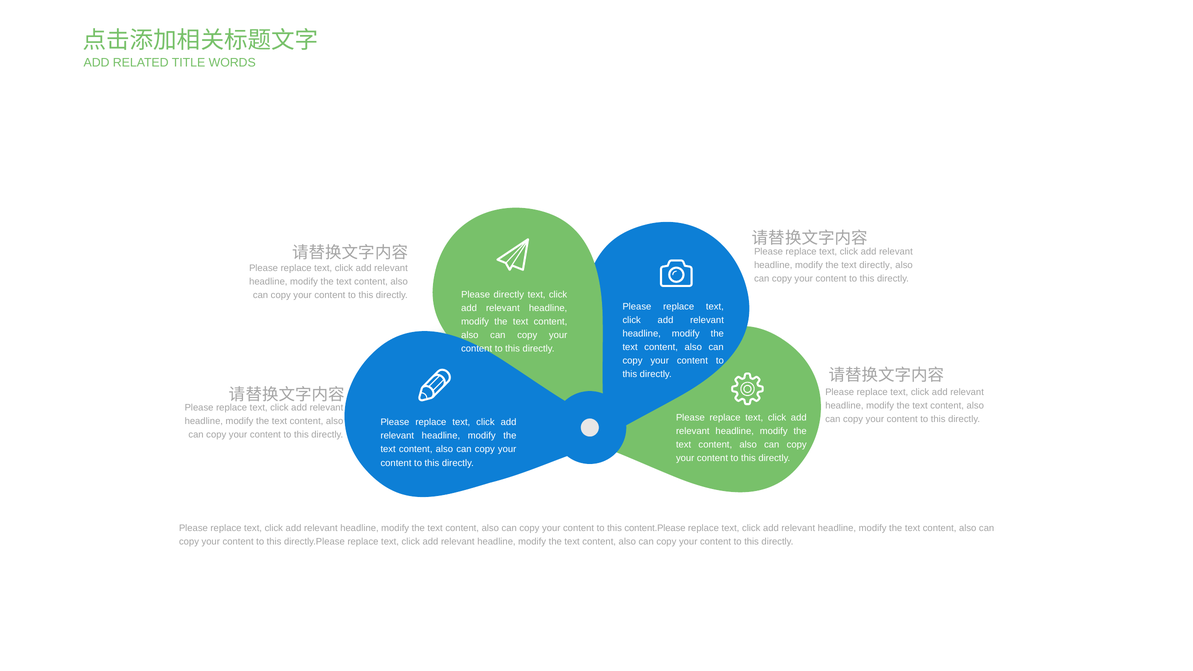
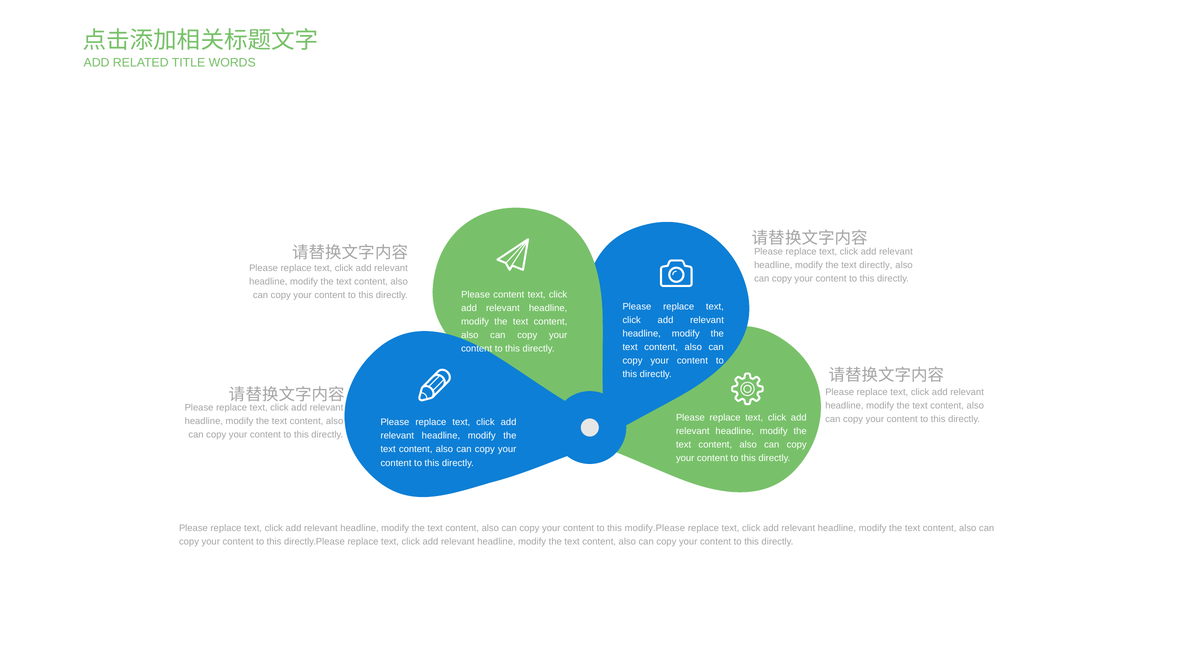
Please directly: directly -> content
content.Please: content.Please -> modify.Please
